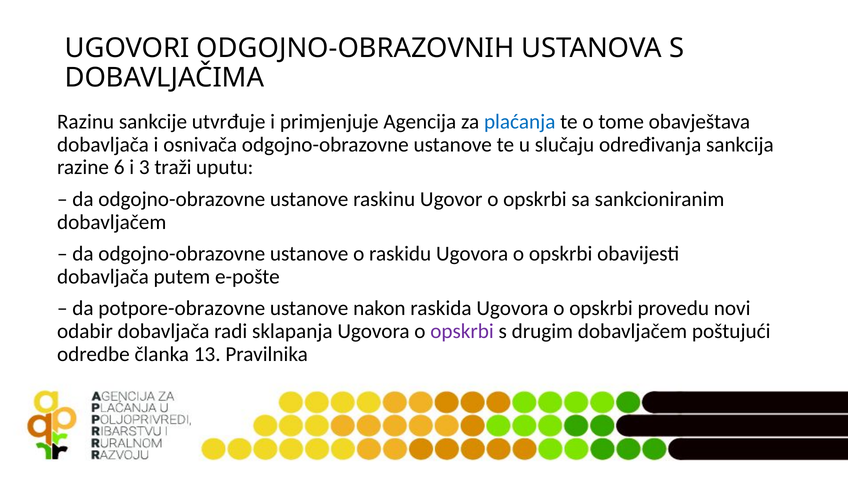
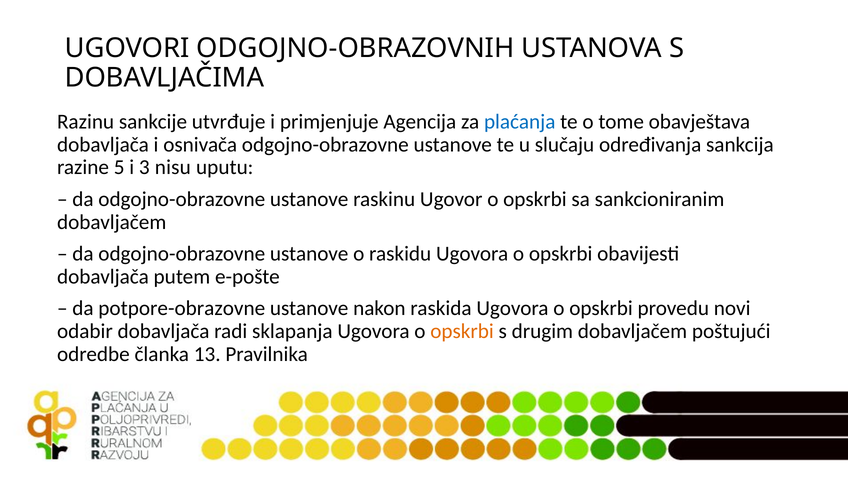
6: 6 -> 5
traži: traži -> nisu
opskrbi at (462, 331) colour: purple -> orange
